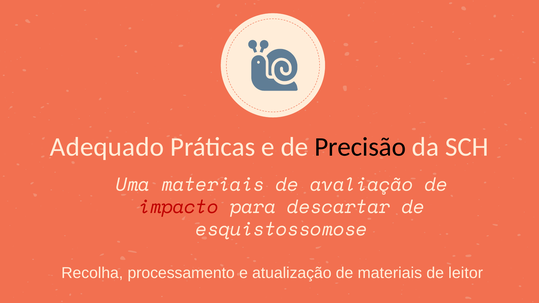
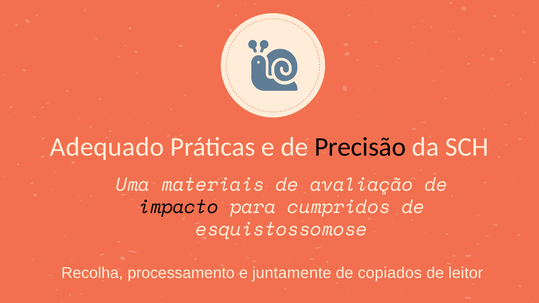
impacto colour: red -> black
descartar: descartar -> cumpridos
atualização: atualização -> juntamente
de materiais: materiais -> copiados
